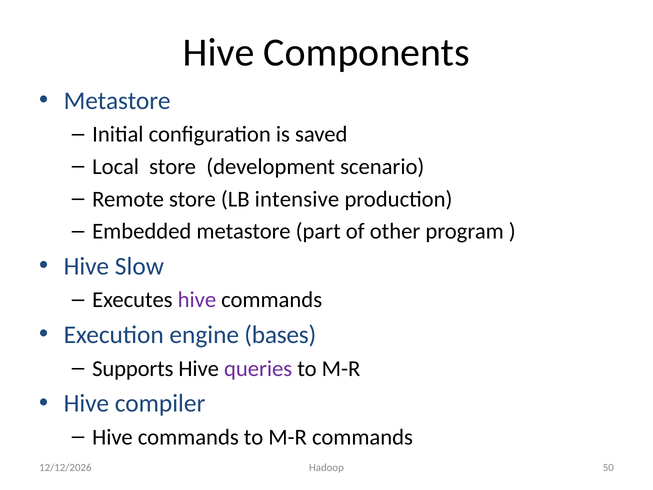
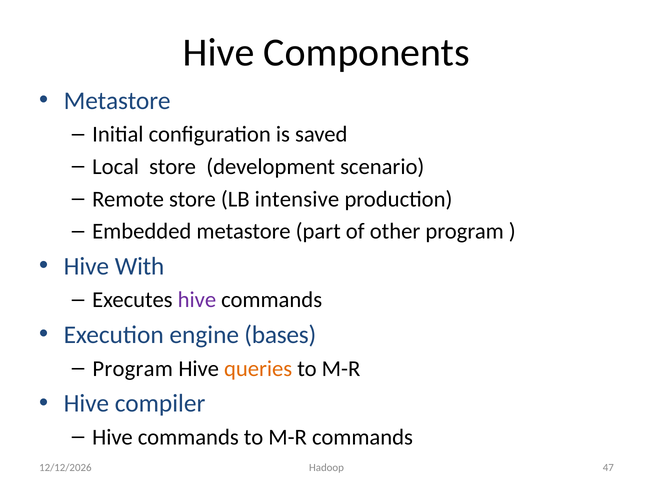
Slow: Slow -> With
Supports at (133, 368): Supports -> Program
queries colour: purple -> orange
50: 50 -> 47
